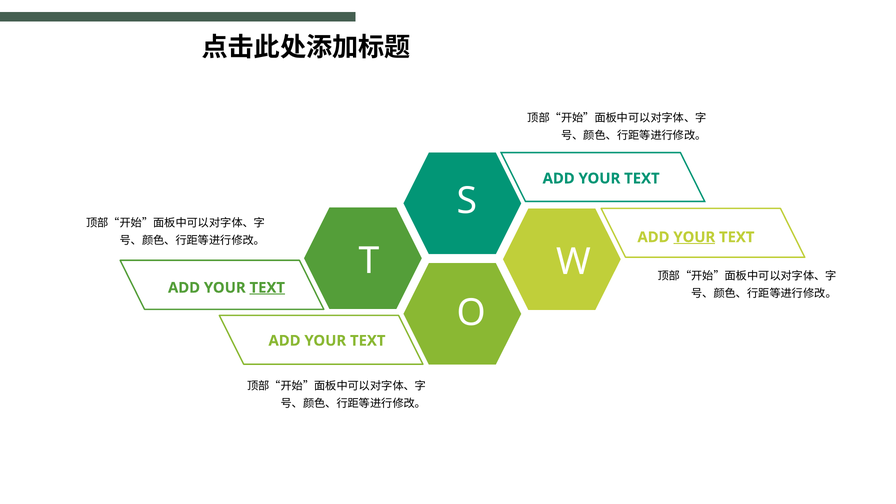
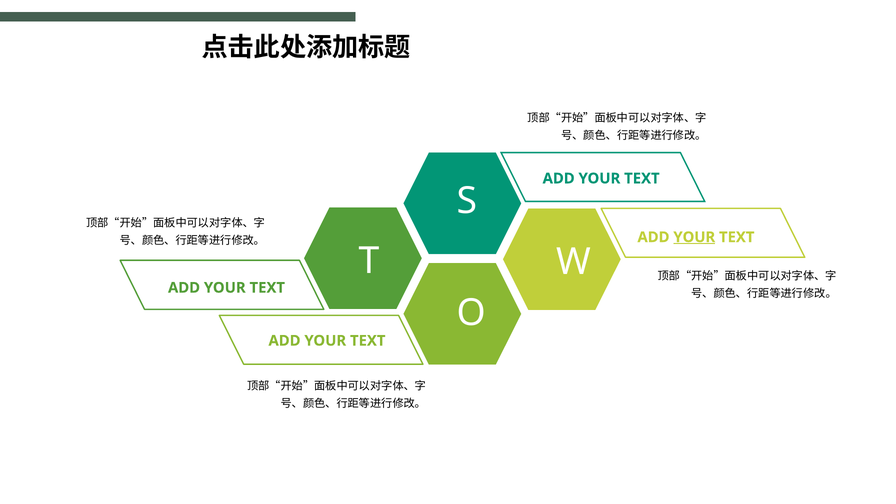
TEXT at (267, 288) underline: present -> none
